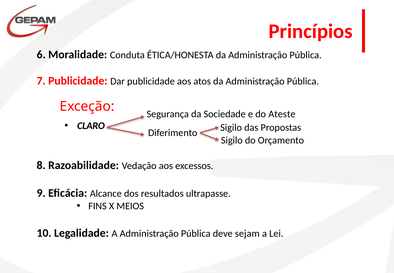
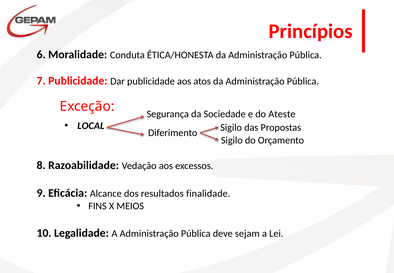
CLARO: CLARO -> LOCAL
ultrapasse: ultrapasse -> finalidade
